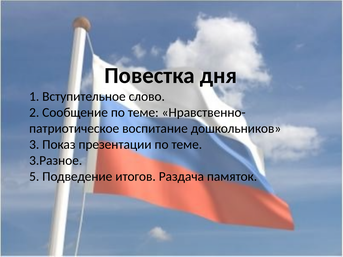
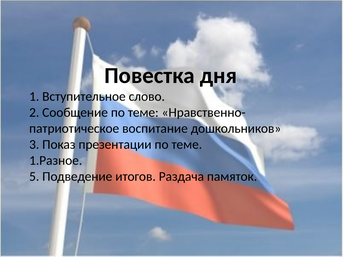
3.Разное: 3.Разное -> 1.Разное
